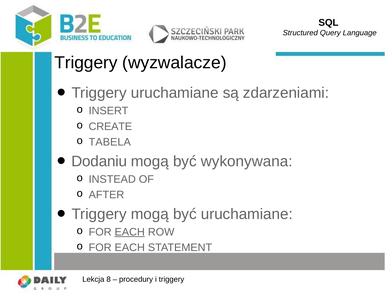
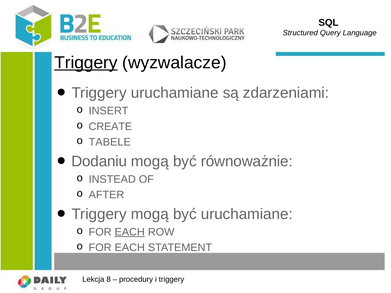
Triggery at (86, 63) underline: none -> present
TABELA: TABELA -> TABELE
wykonywana: wykonywana -> równoważnie
